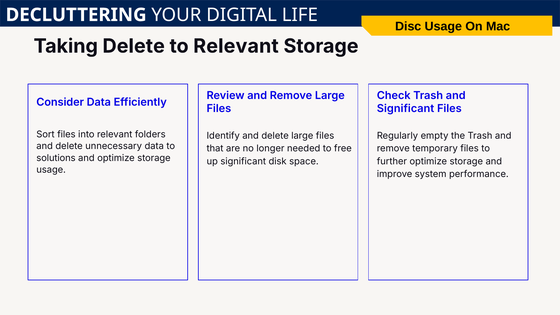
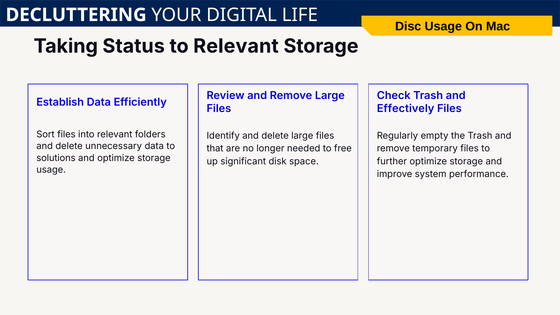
Taking Delete: Delete -> Status
Consider: Consider -> Establish
Significant at (406, 109): Significant -> Effectively
